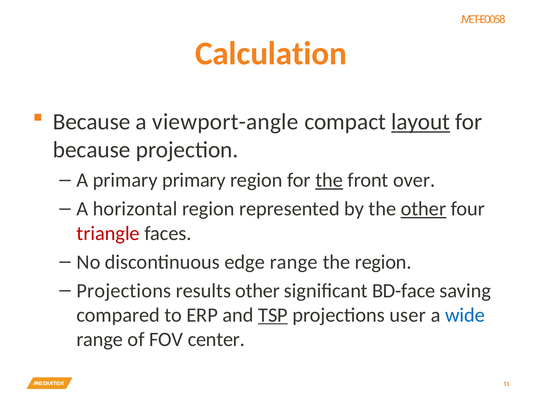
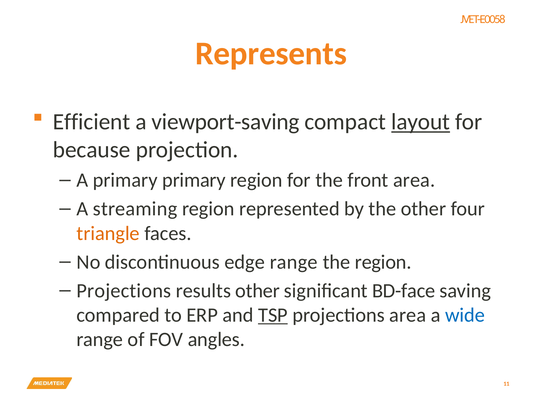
Calculation: Calculation -> Represents
Because at (92, 122): Because -> Efficient
viewport-angle: viewport-angle -> viewport-saving
the at (329, 180) underline: present -> none
front over: over -> area
horizontal: horizontal -> streaming
other at (423, 209) underline: present -> none
triangle colour: red -> orange
projections user: user -> area
center: center -> angles
